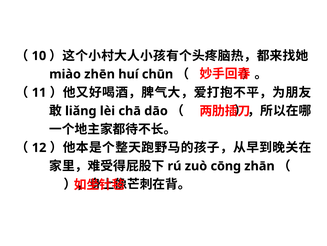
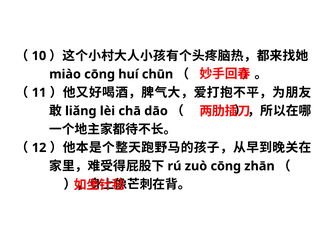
zhēn at (100, 74): zhēn -> cōng
